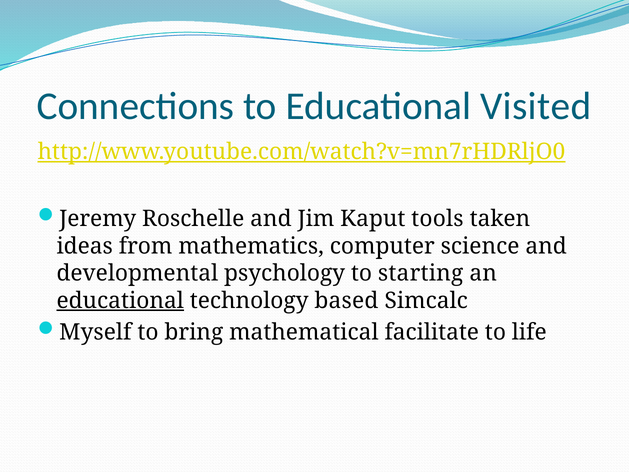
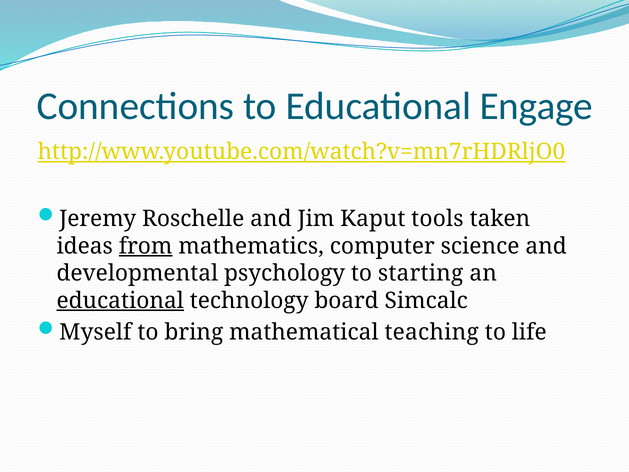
Visited: Visited -> Engage
from underline: none -> present
based: based -> board
facilitate: facilitate -> teaching
